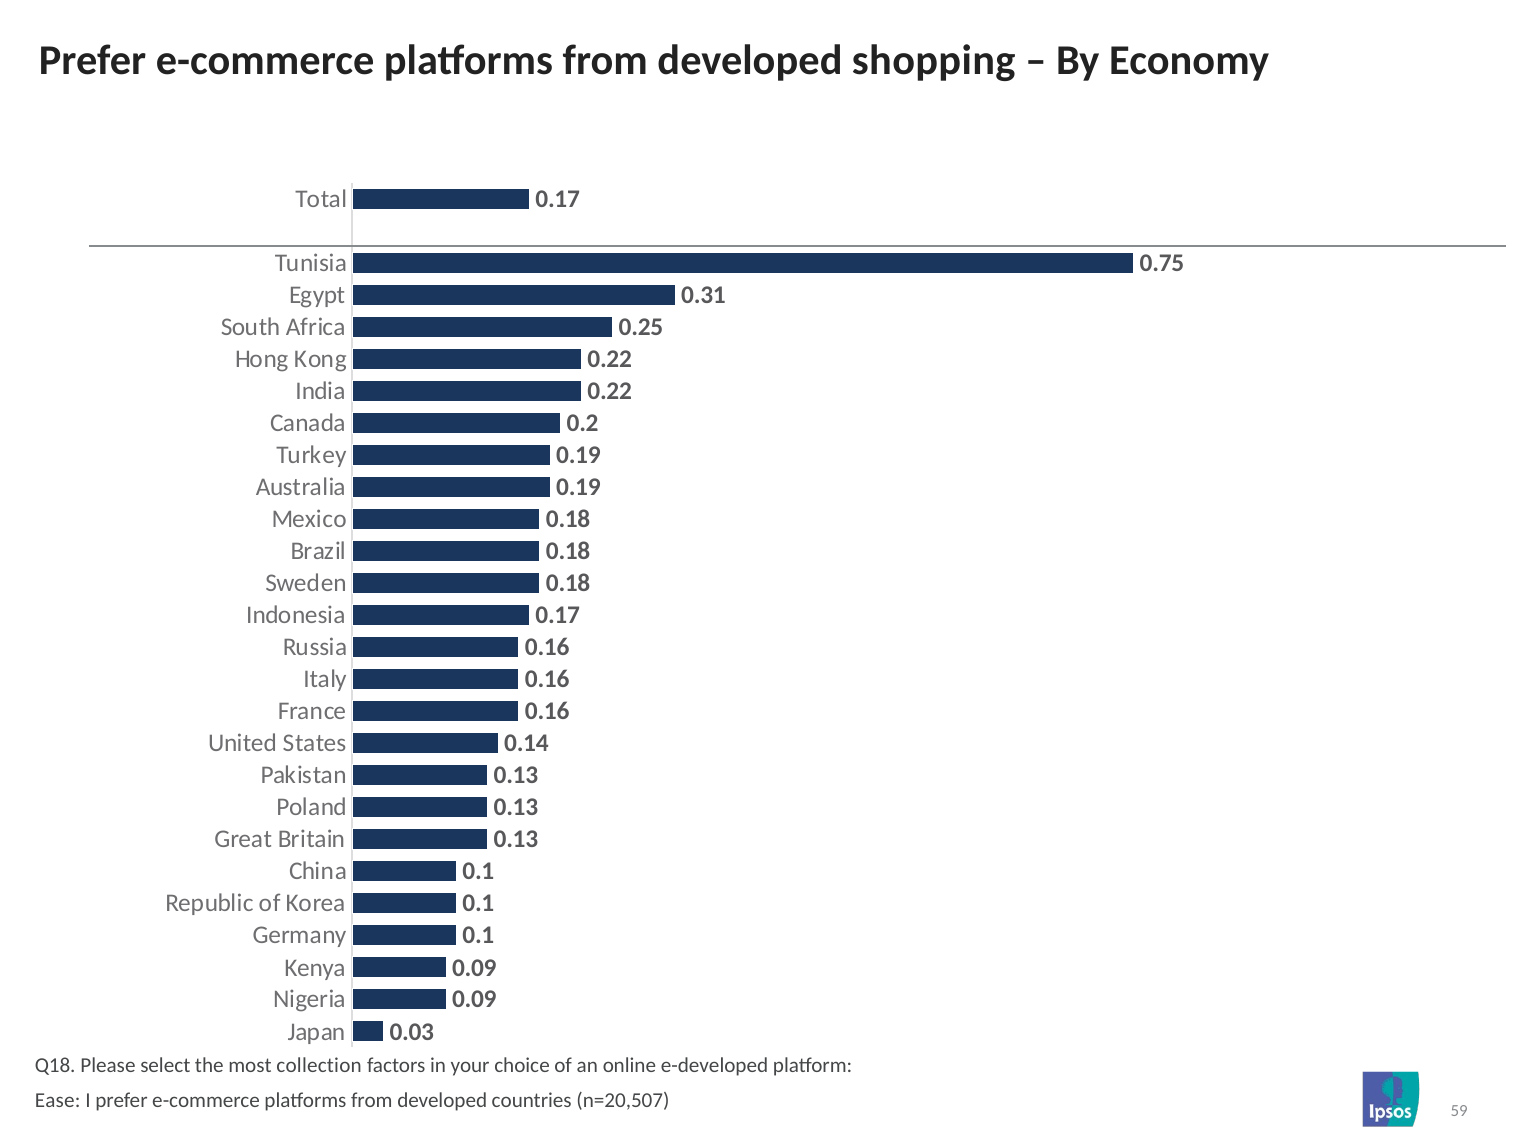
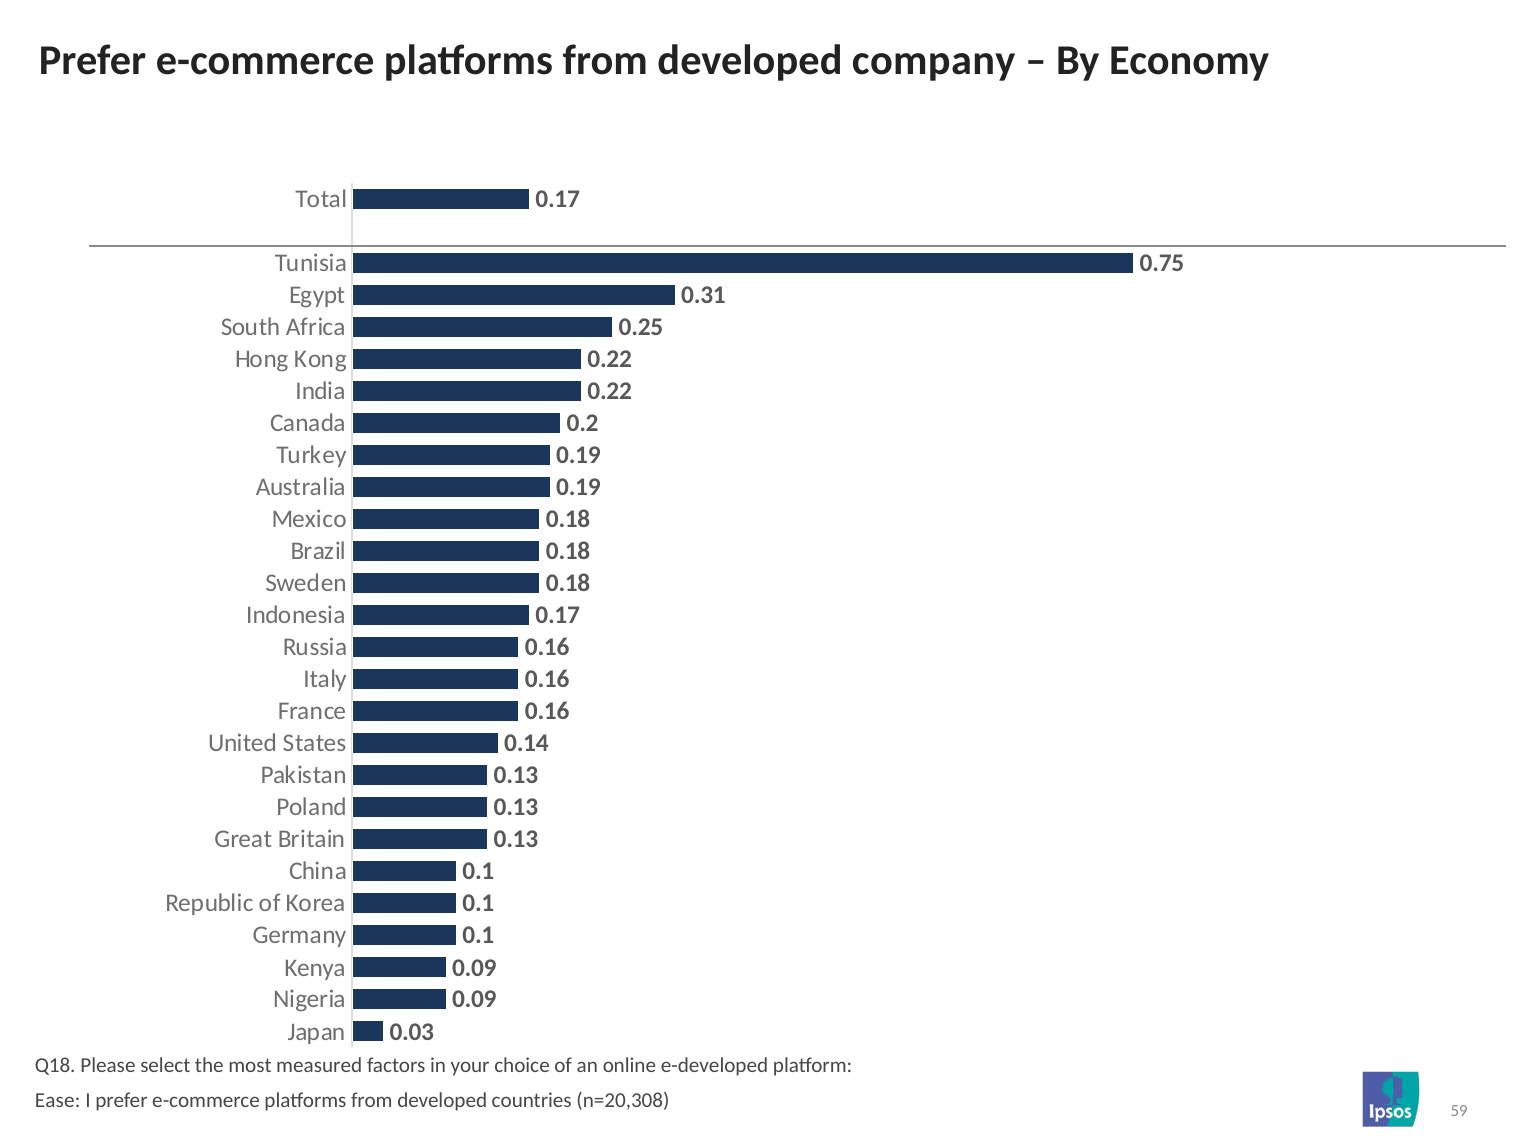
shopping: shopping -> company
collection: collection -> measured
n=20,507: n=20,507 -> n=20,308
